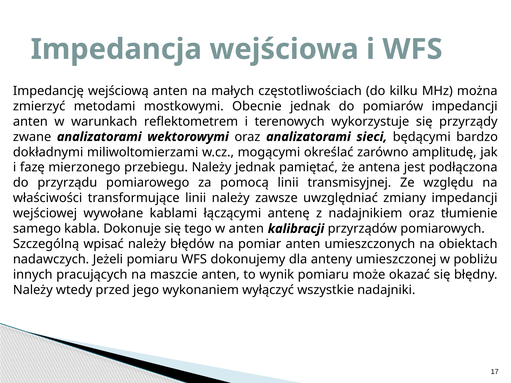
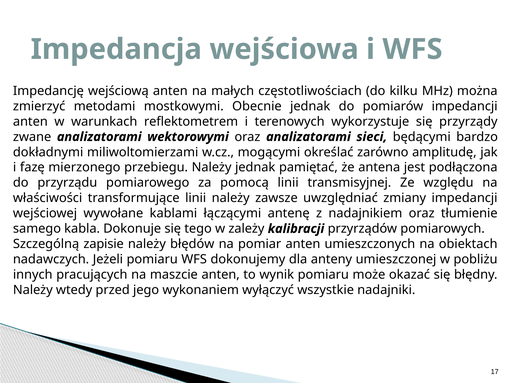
w anten: anten -> zależy
wpisać: wpisać -> zapisie
